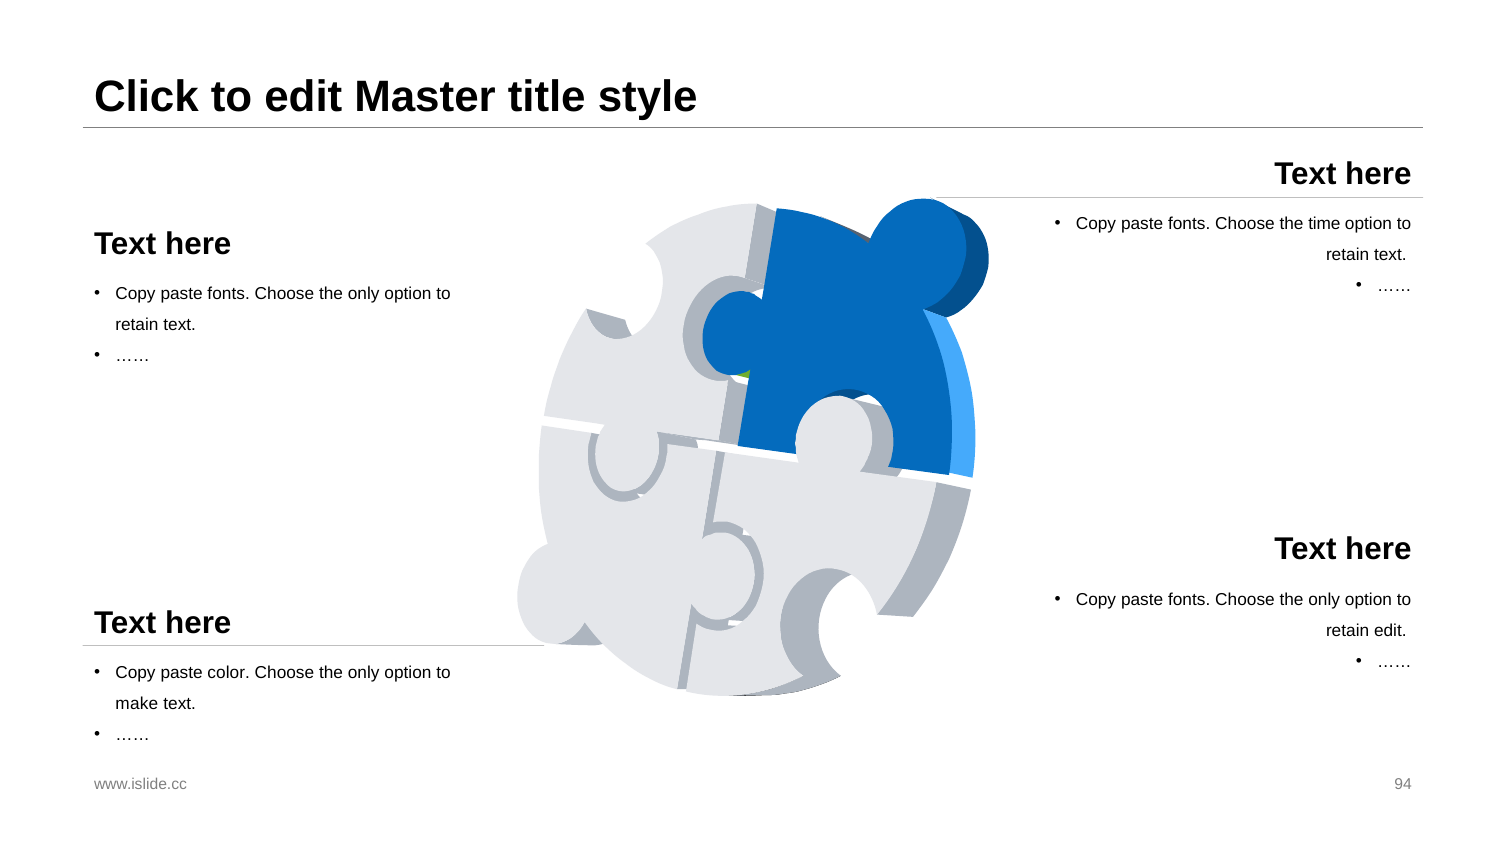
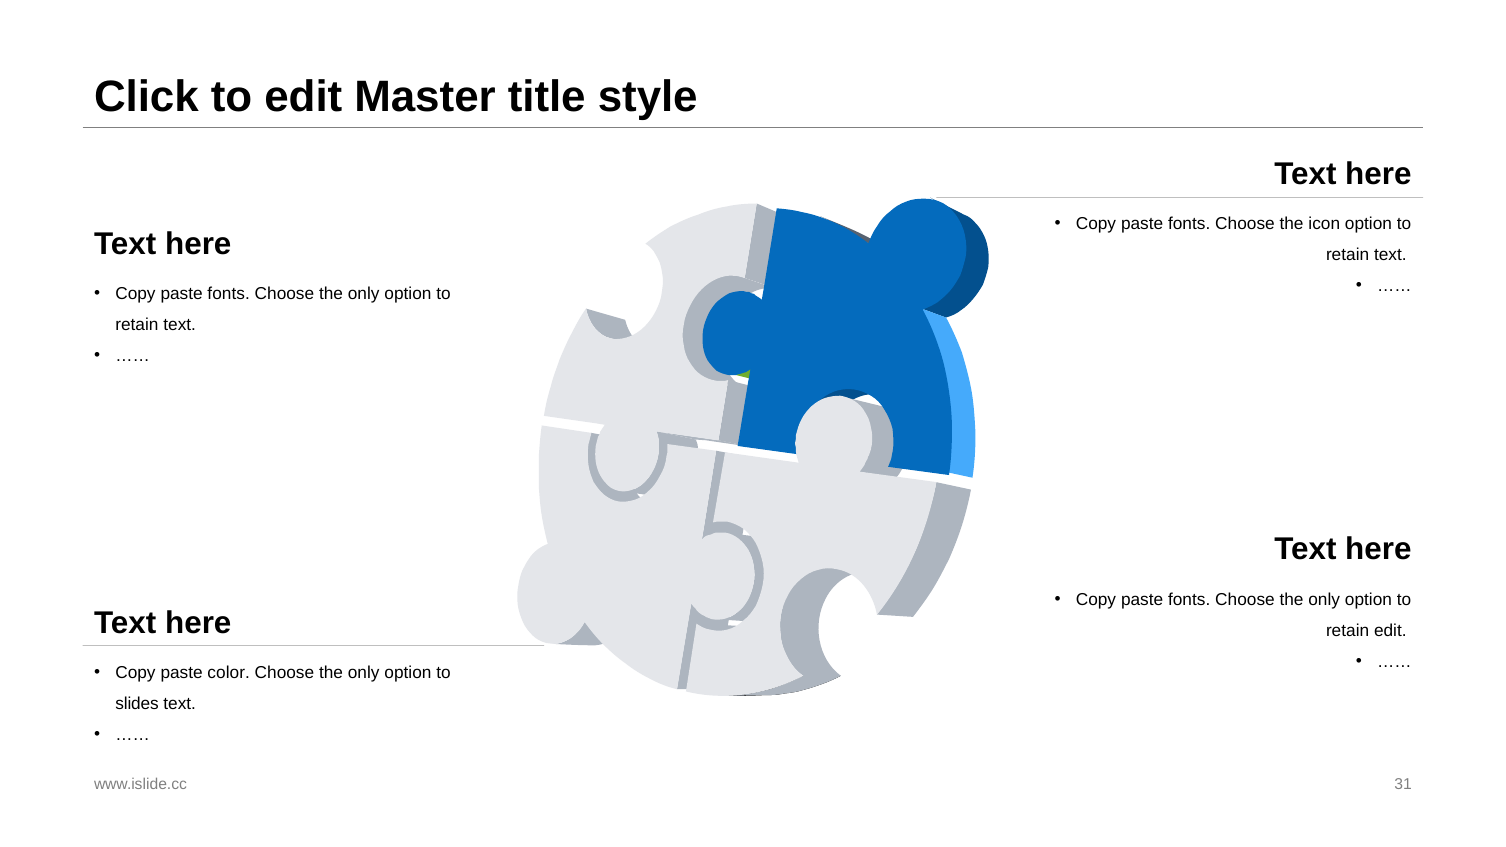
time: time -> icon
make: make -> slides
94: 94 -> 31
